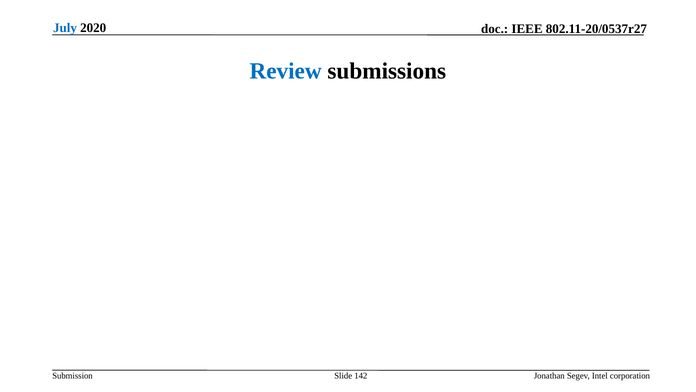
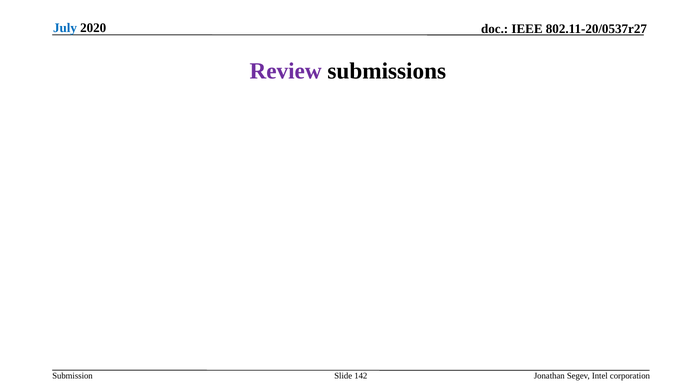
Review colour: blue -> purple
